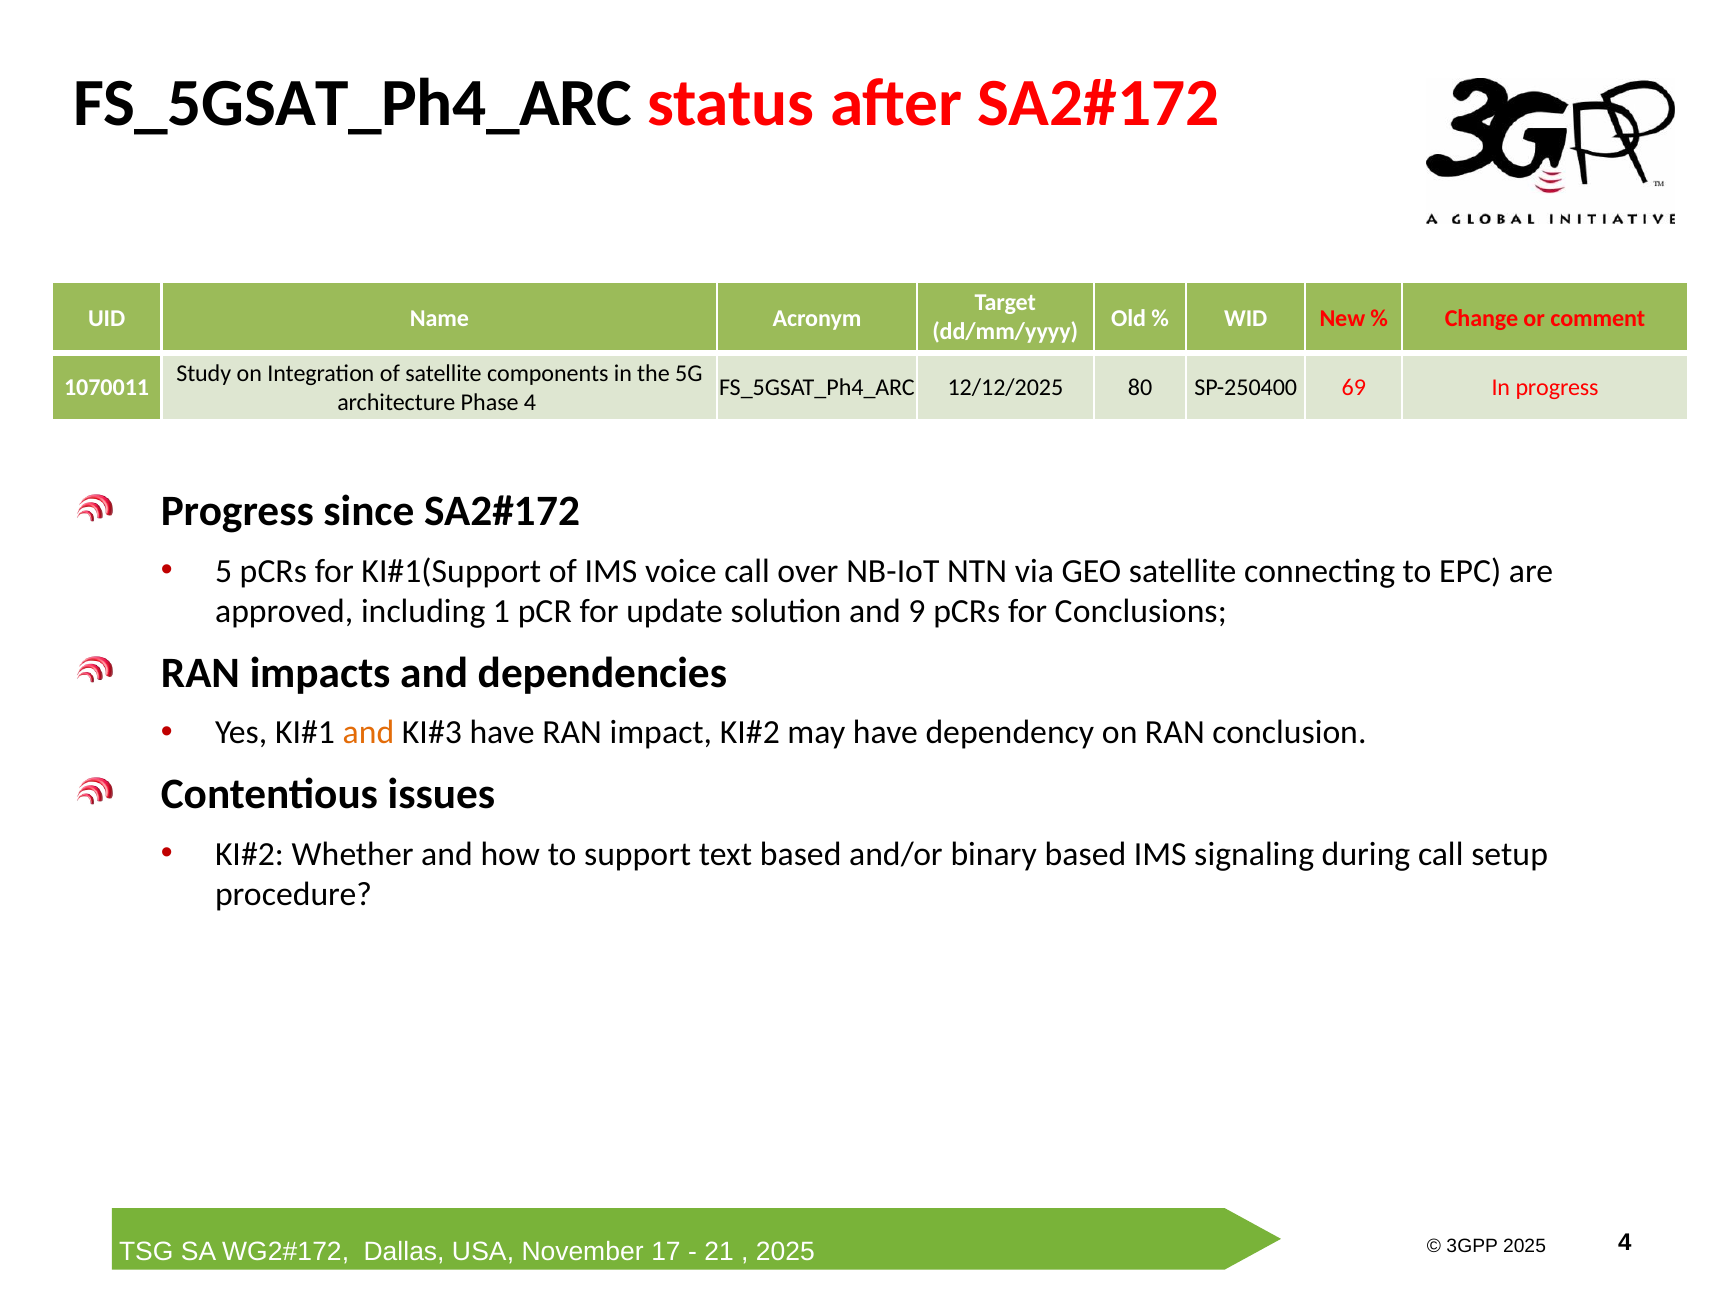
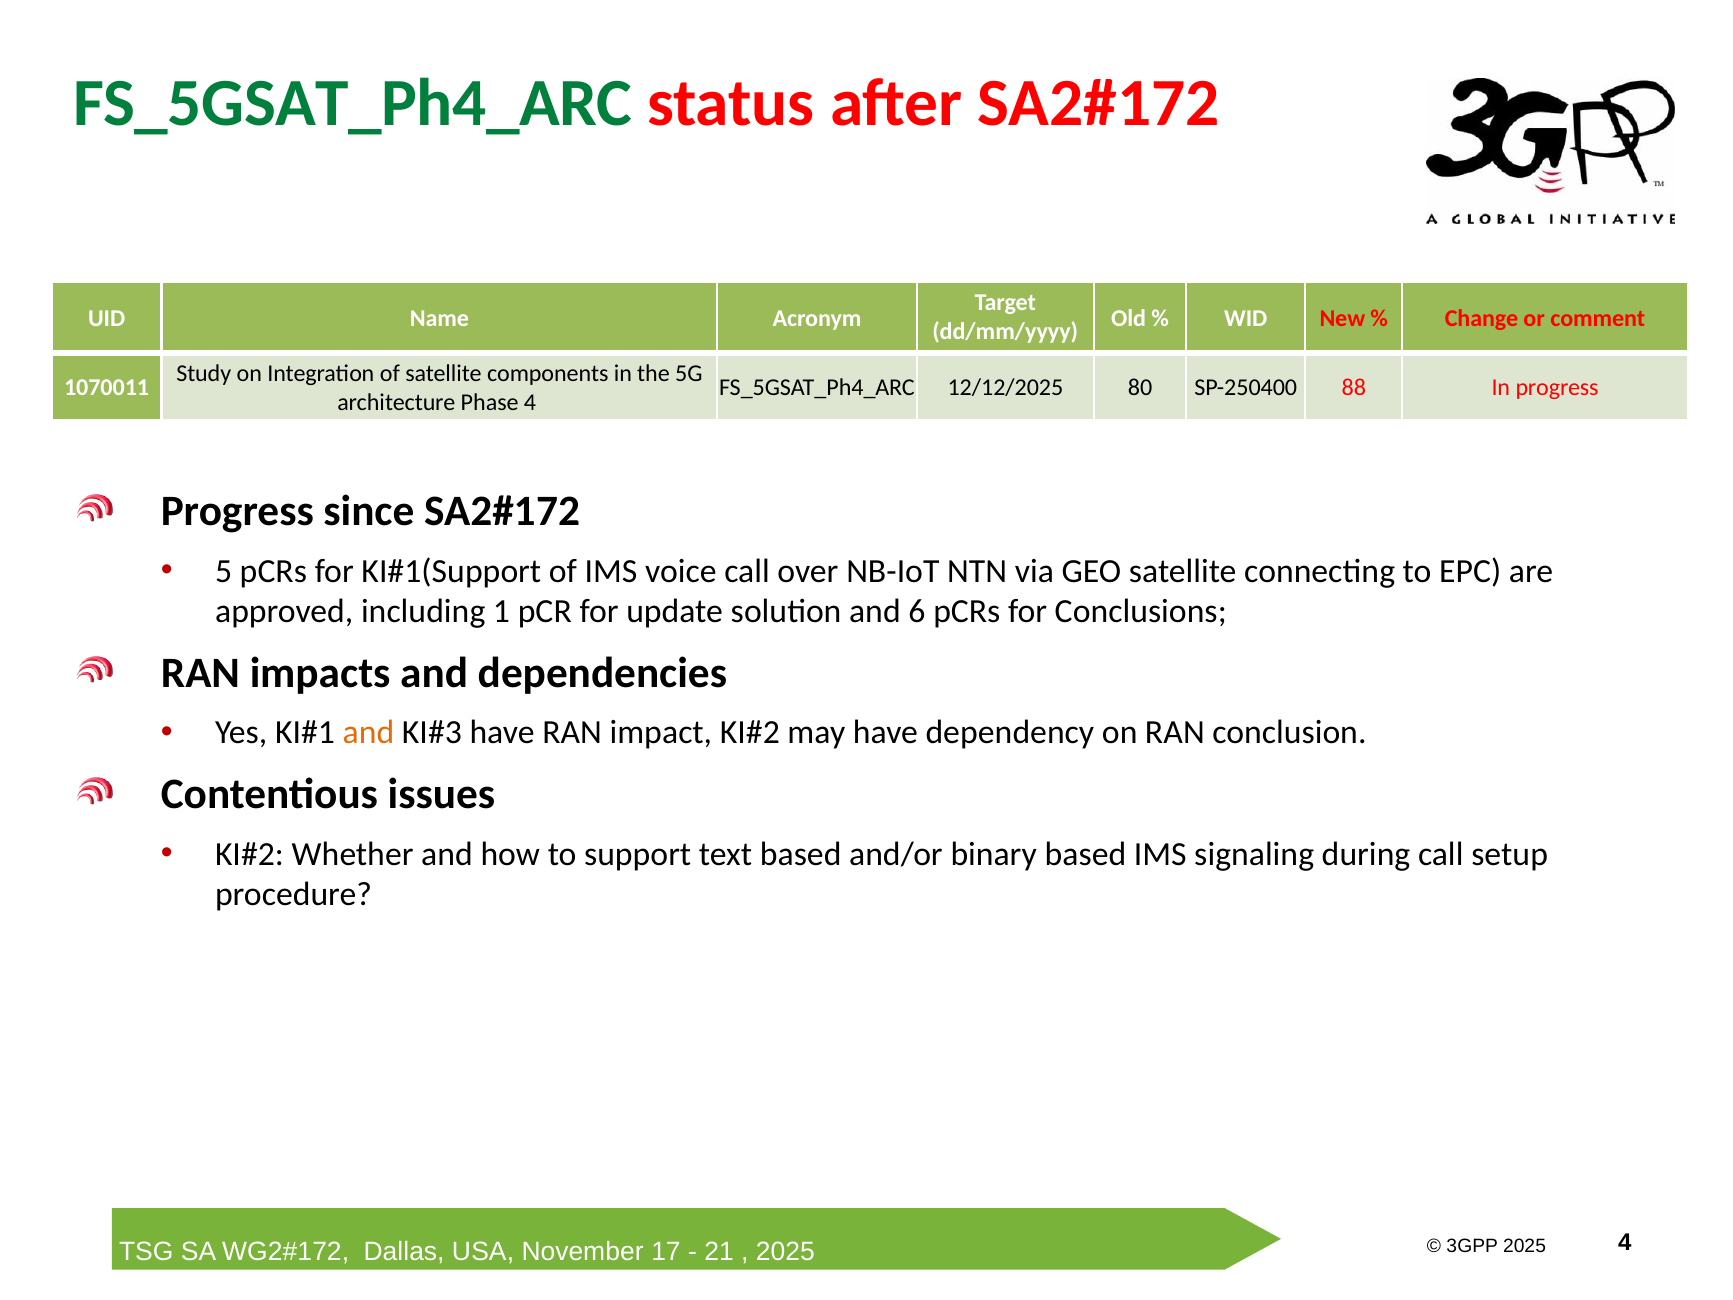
FS_5GSAT_Ph4_ARC at (353, 104) colour: black -> green
69: 69 -> 88
9: 9 -> 6
